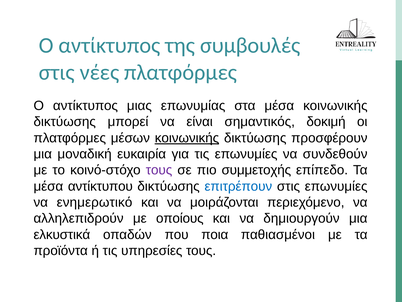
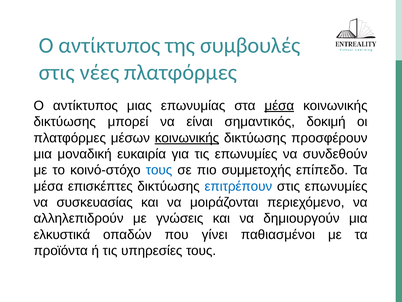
μέσα at (279, 106) underline: none -> present
τους at (159, 170) colour: purple -> blue
αντίκτυπου: αντίκτυπου -> επισκέπτες
ενημερωτικό: ενημερωτικό -> συσκευασίας
οποίους: οποίους -> γνώσεις
ποια: ποια -> γίνει
